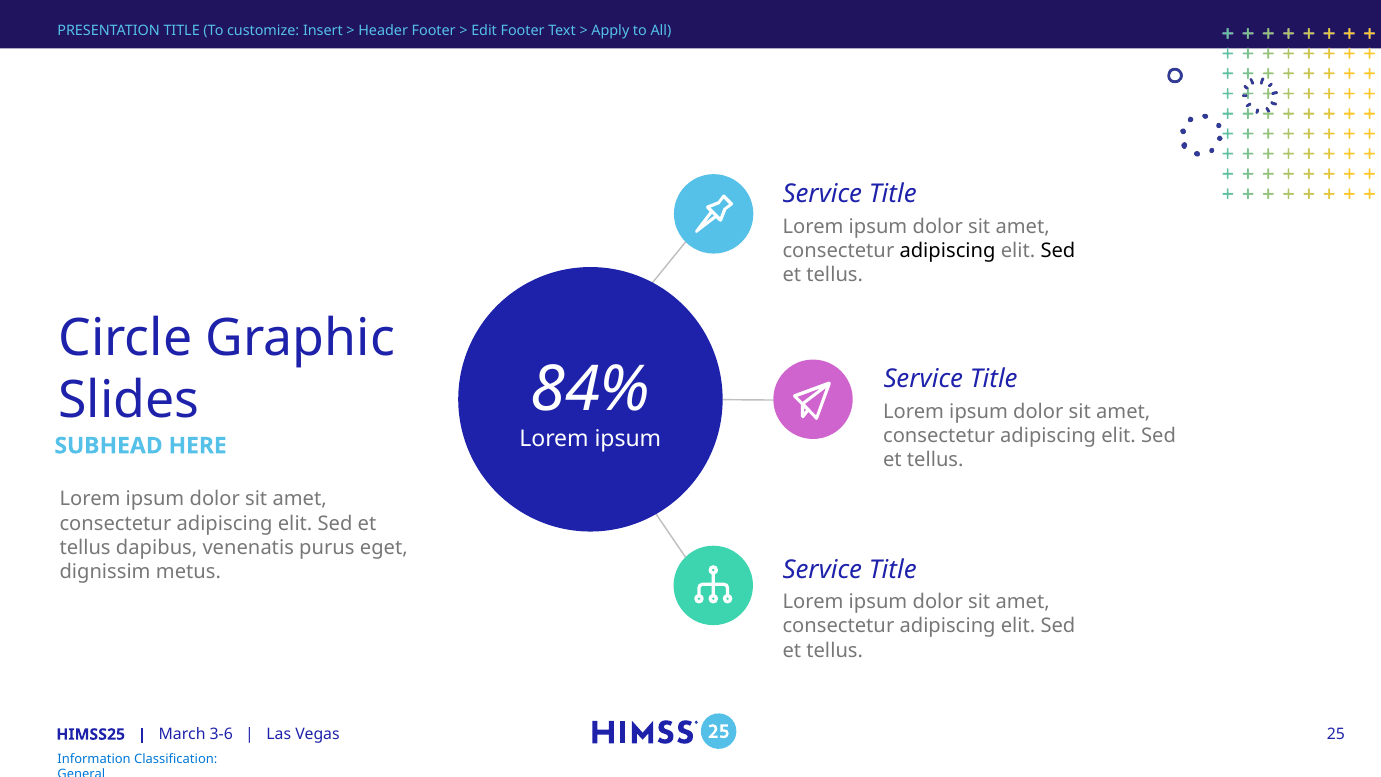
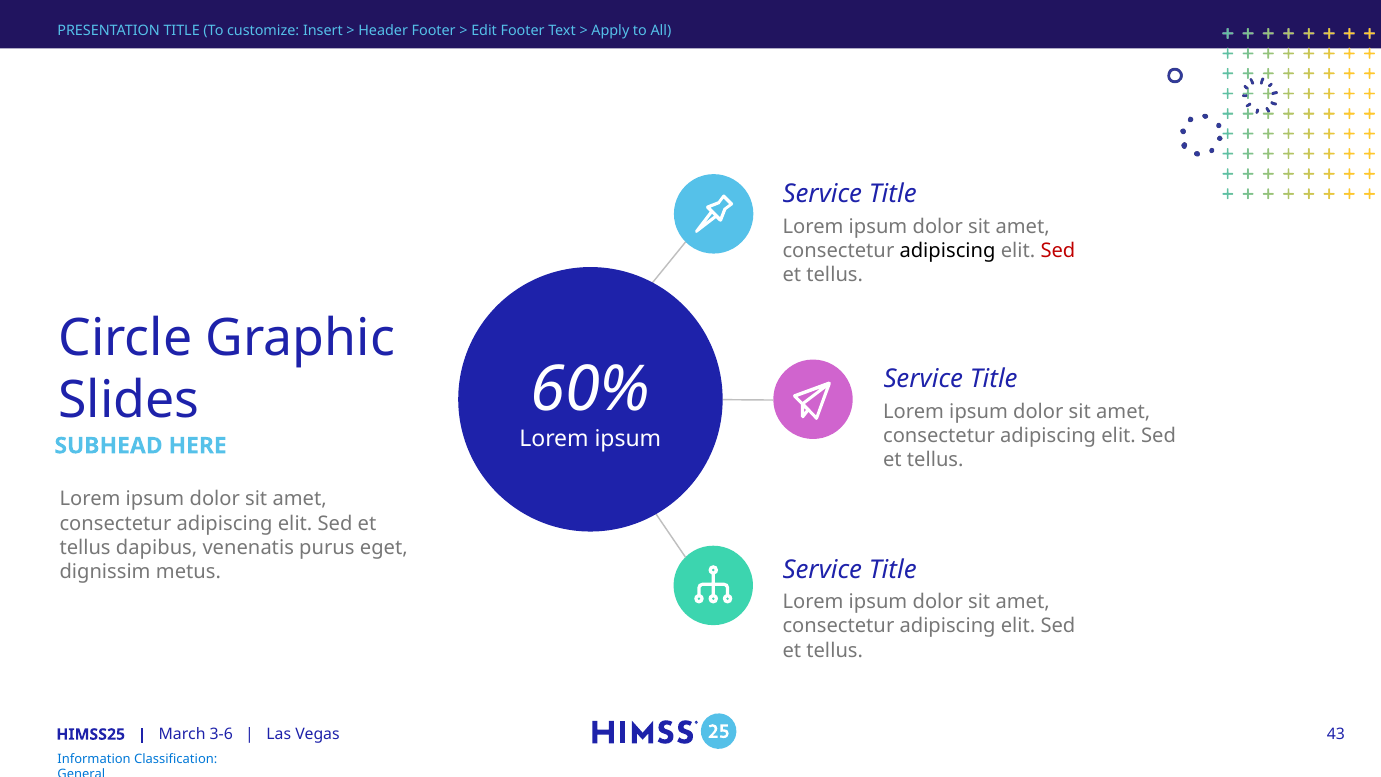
Sed at (1058, 250) colour: black -> red
84%: 84% -> 60%
25: 25 -> 43
